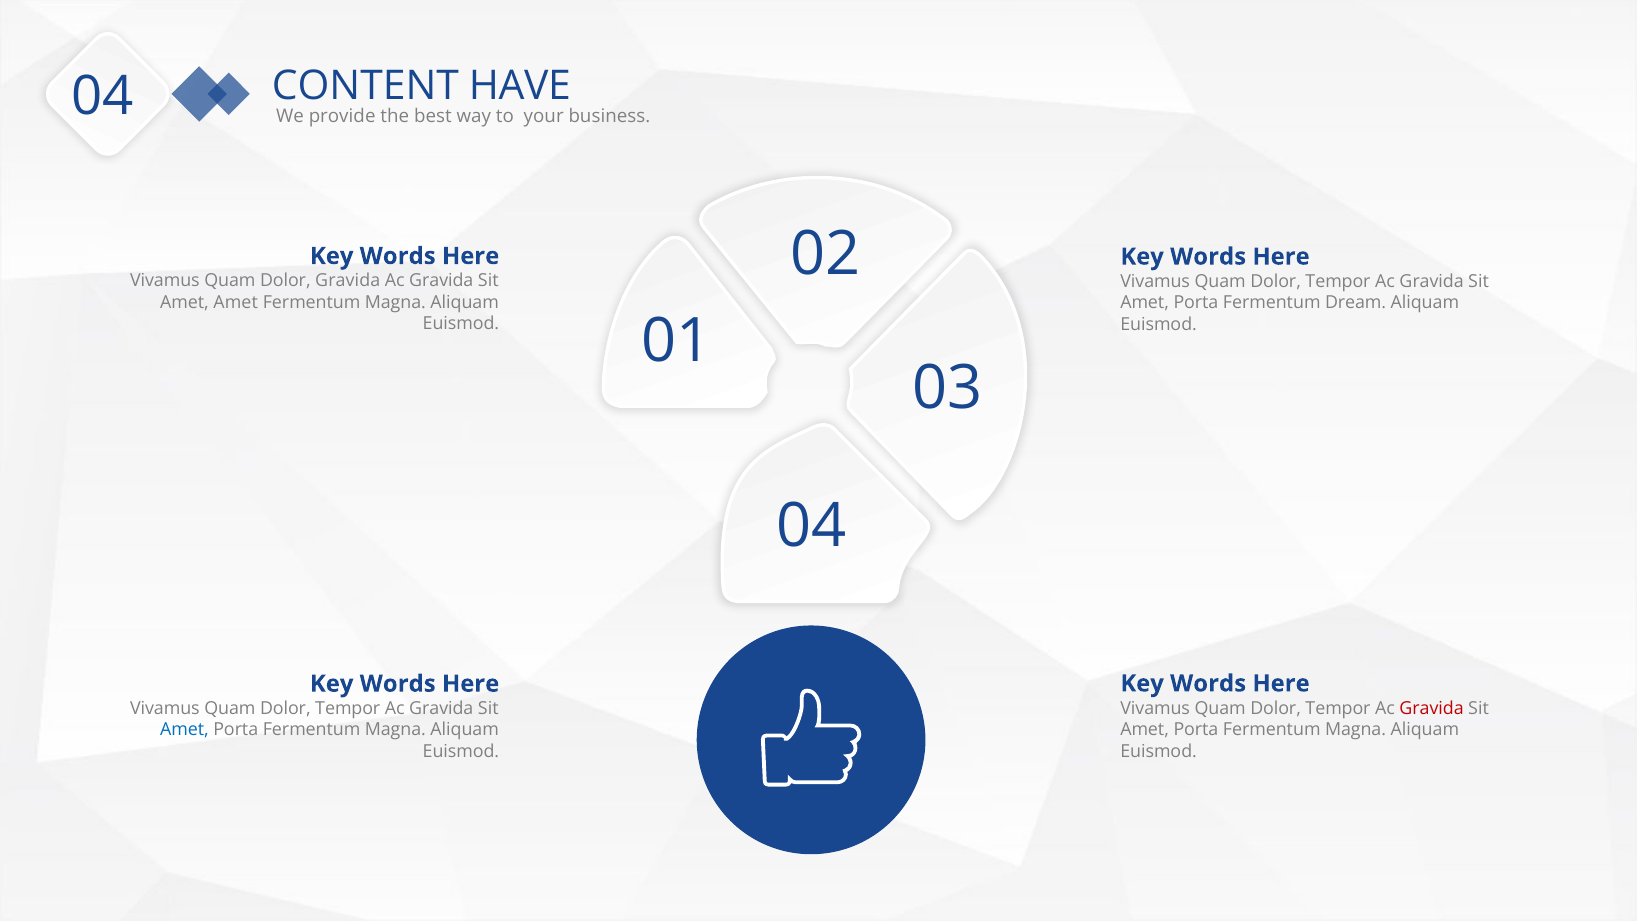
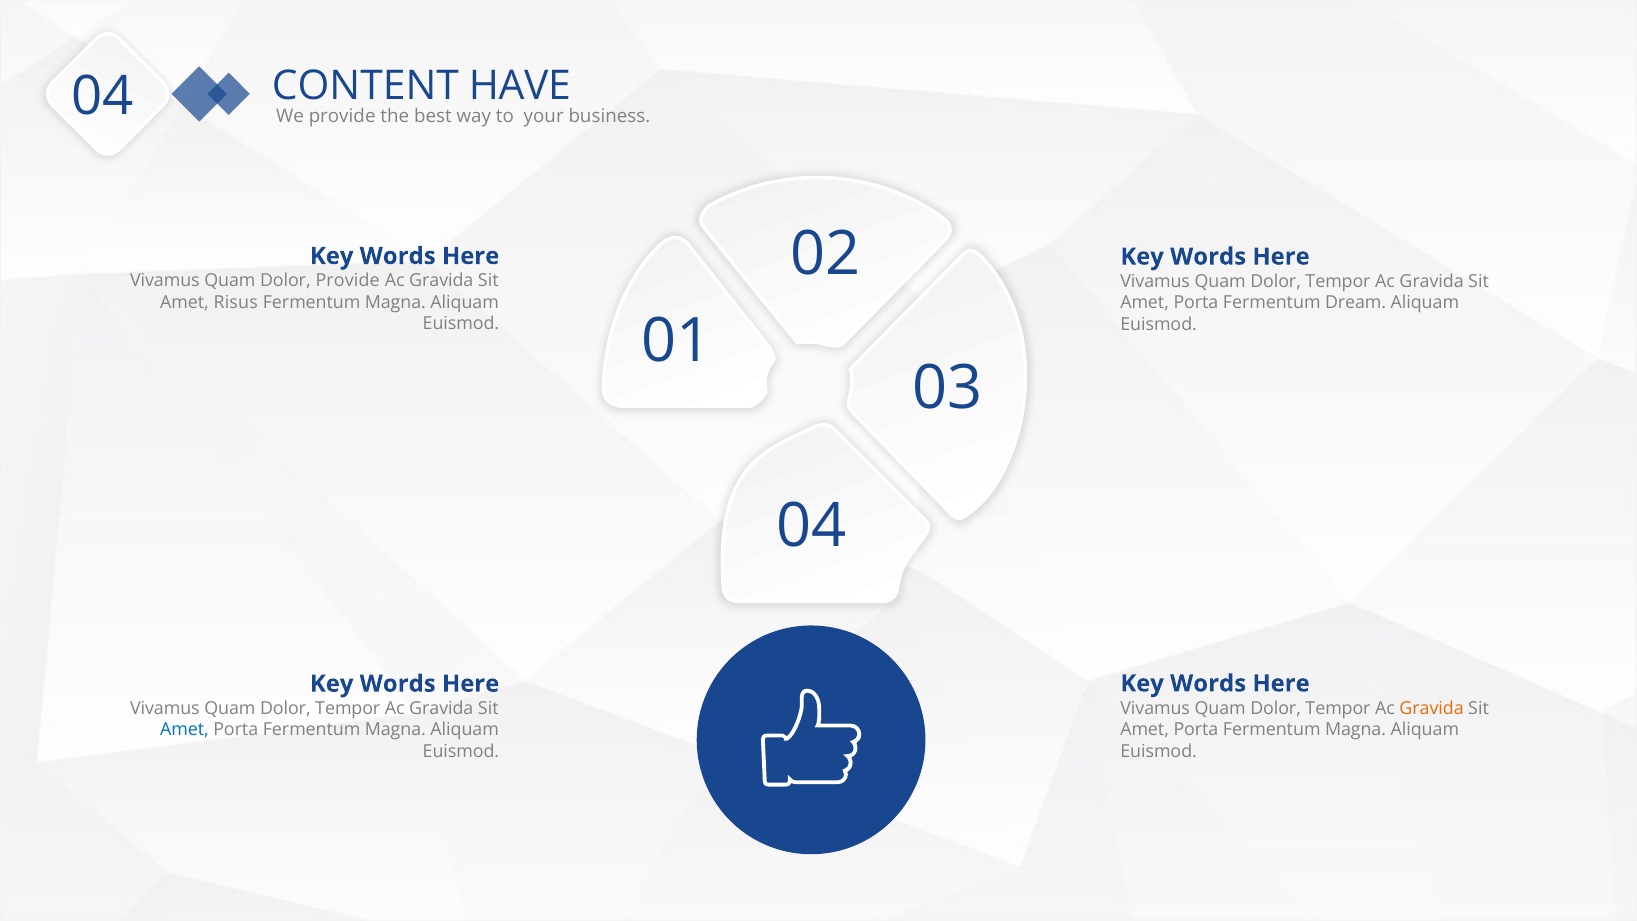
Dolor Gravida: Gravida -> Provide
Amet Amet: Amet -> Risus
Gravida at (1432, 708) colour: red -> orange
